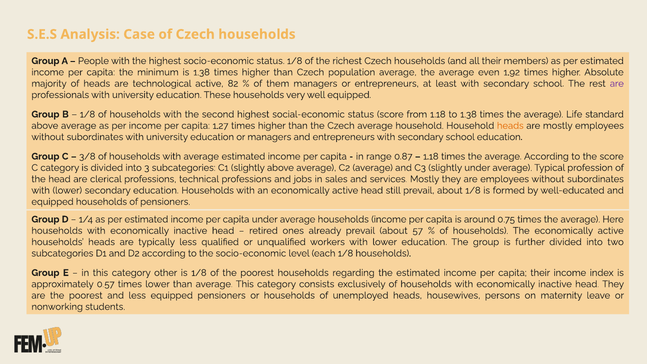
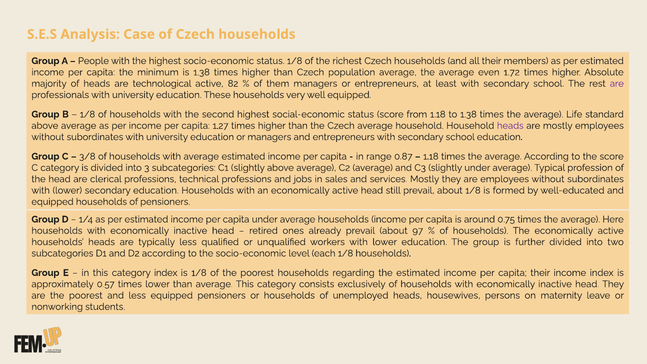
1.92: 1.92 -> 1.72
heads at (510, 126) colour: orange -> purple
57: 57 -> 97
category other: other -> index
